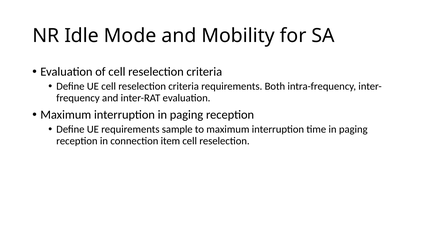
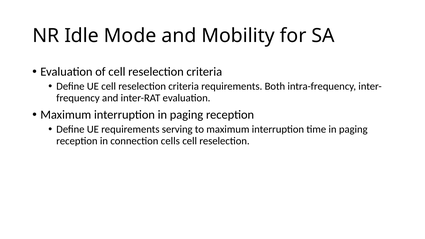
sample: sample -> serving
item: item -> cells
